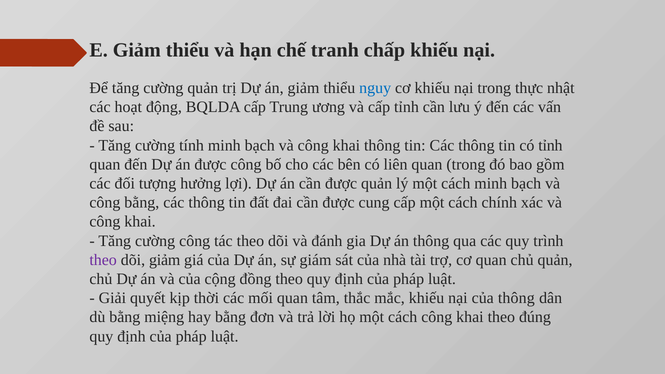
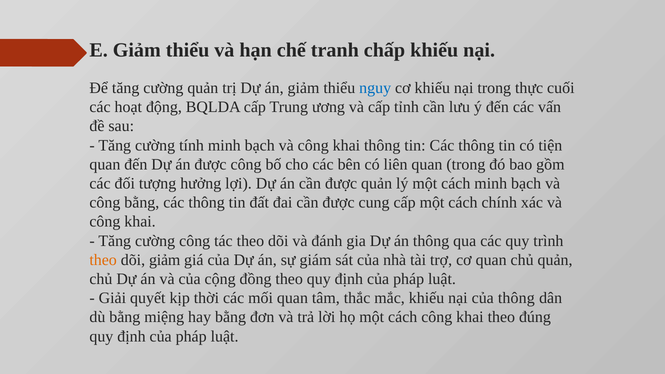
nhật: nhật -> cuối
có tỉnh: tỉnh -> tiện
theo at (103, 260) colour: purple -> orange
